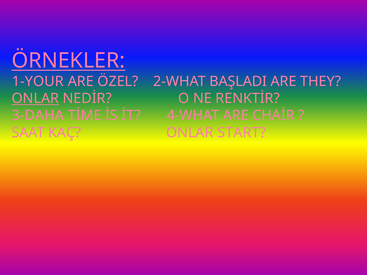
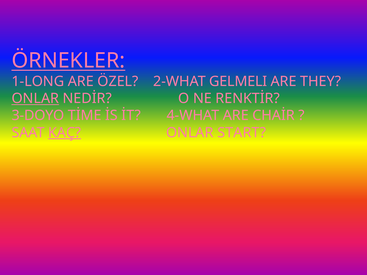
1-YOUR: 1-YOUR -> 1-LONG
BAŞLADI: BAŞLADI -> GELMELI
3-DAHA: 3-DAHA -> 3-DOYO
KAÇ underline: none -> present
